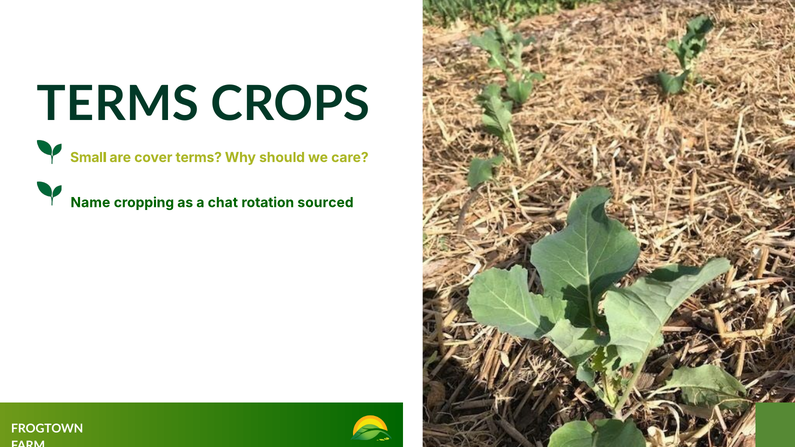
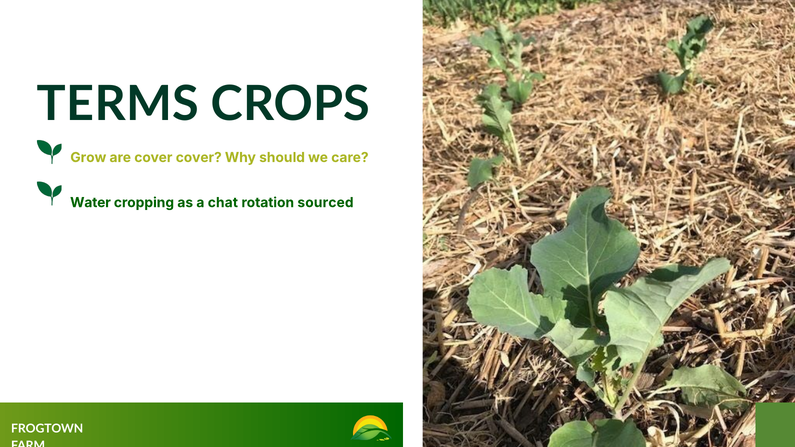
Small: Small -> Grow
cover terms: terms -> cover
Name: Name -> Water
